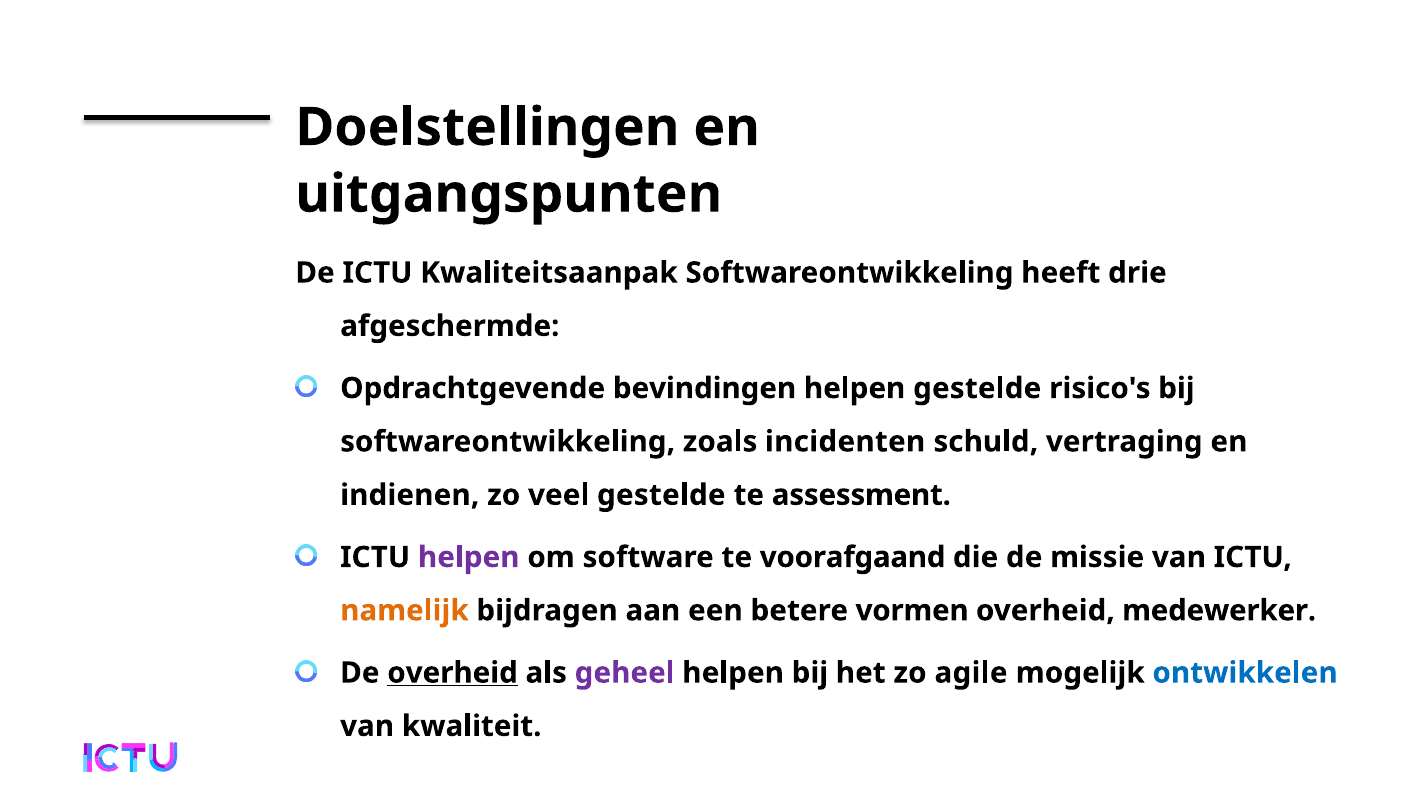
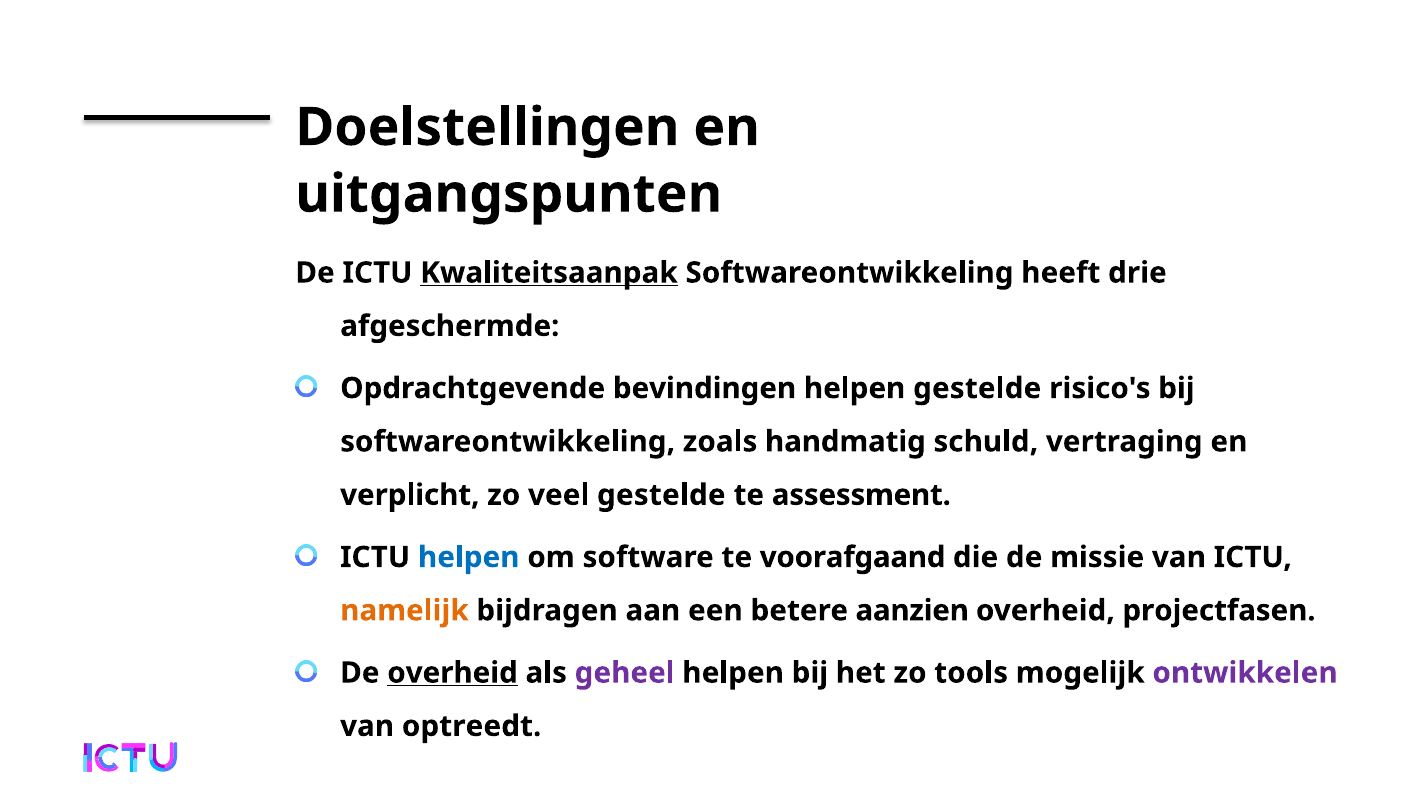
Kwaliteitsaanpak underline: none -> present
incidenten: incidenten -> handmatig
indienen: indienen -> verplicht
helpen at (469, 557) colour: purple -> blue
vormen: vormen -> aanzien
medewerker: medewerker -> projectfasen
agile: agile -> tools
ontwikkelen colour: blue -> purple
kwaliteit: kwaliteit -> optreedt
